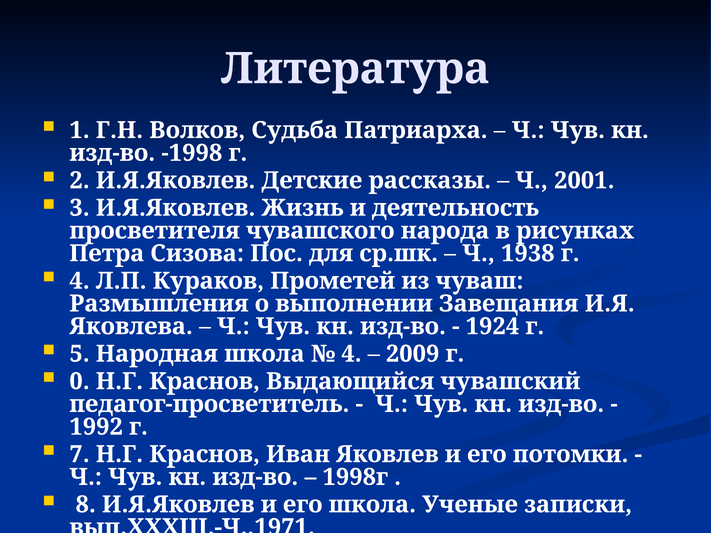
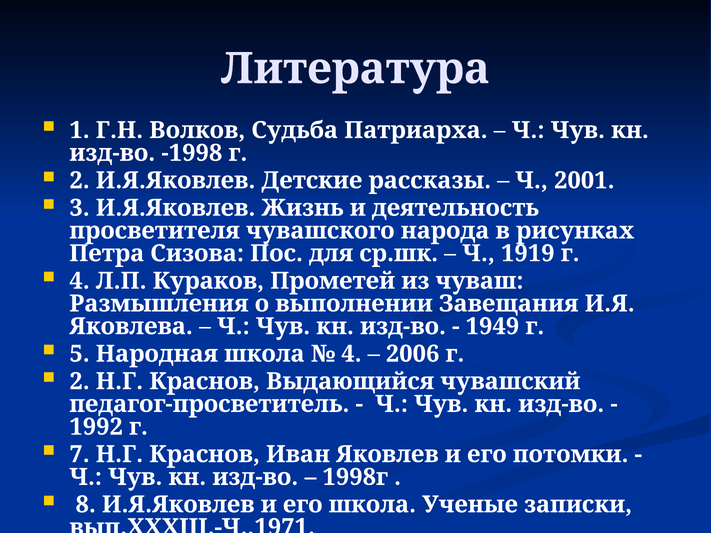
1938: 1938 -> 1919
1924: 1924 -> 1949
2009: 2009 -> 2006
0 at (80, 382): 0 -> 2
